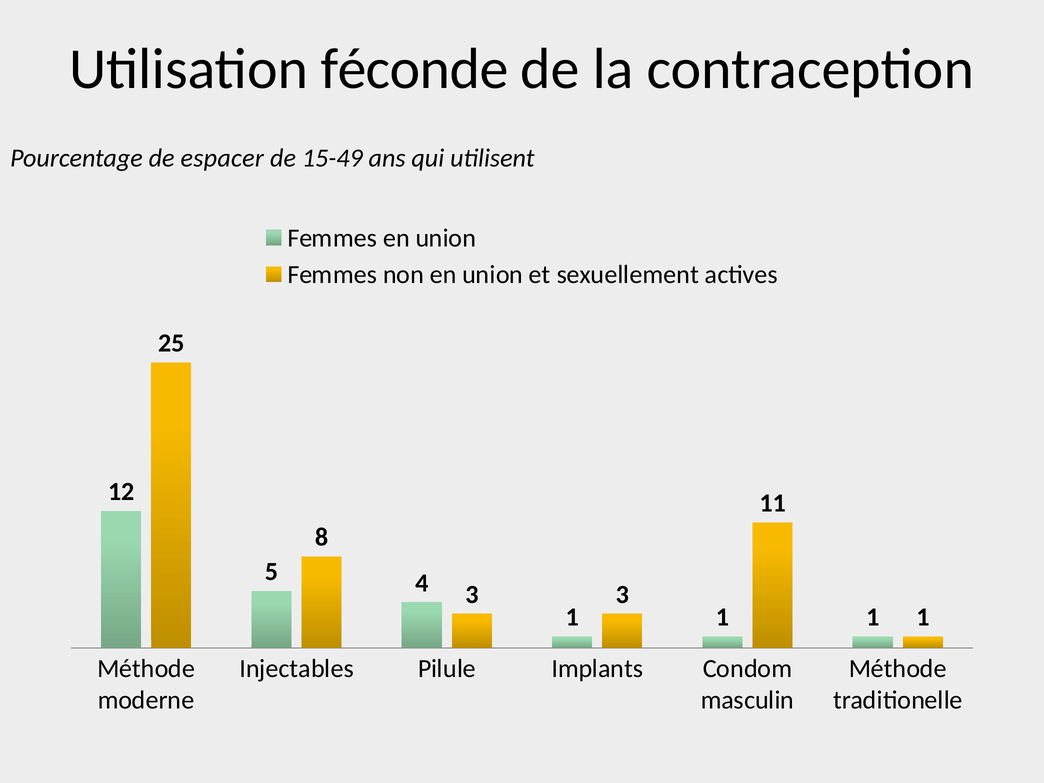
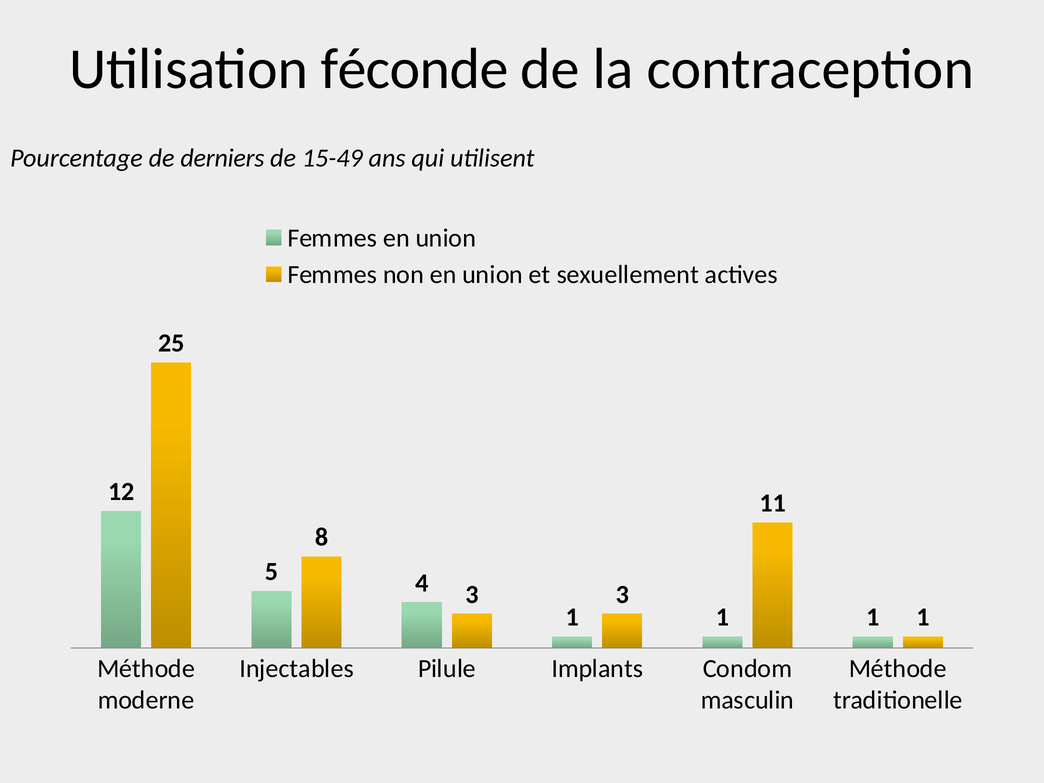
espacer: espacer -> derniers
